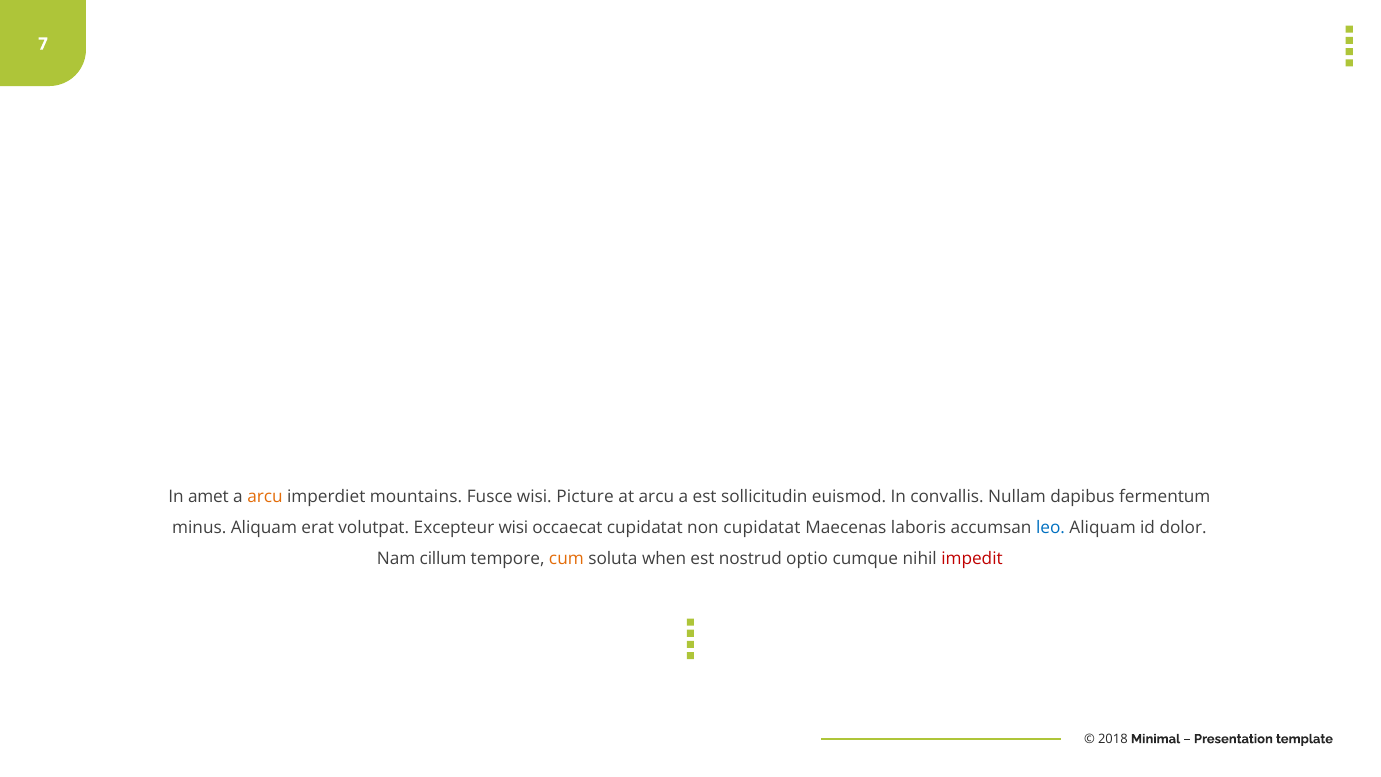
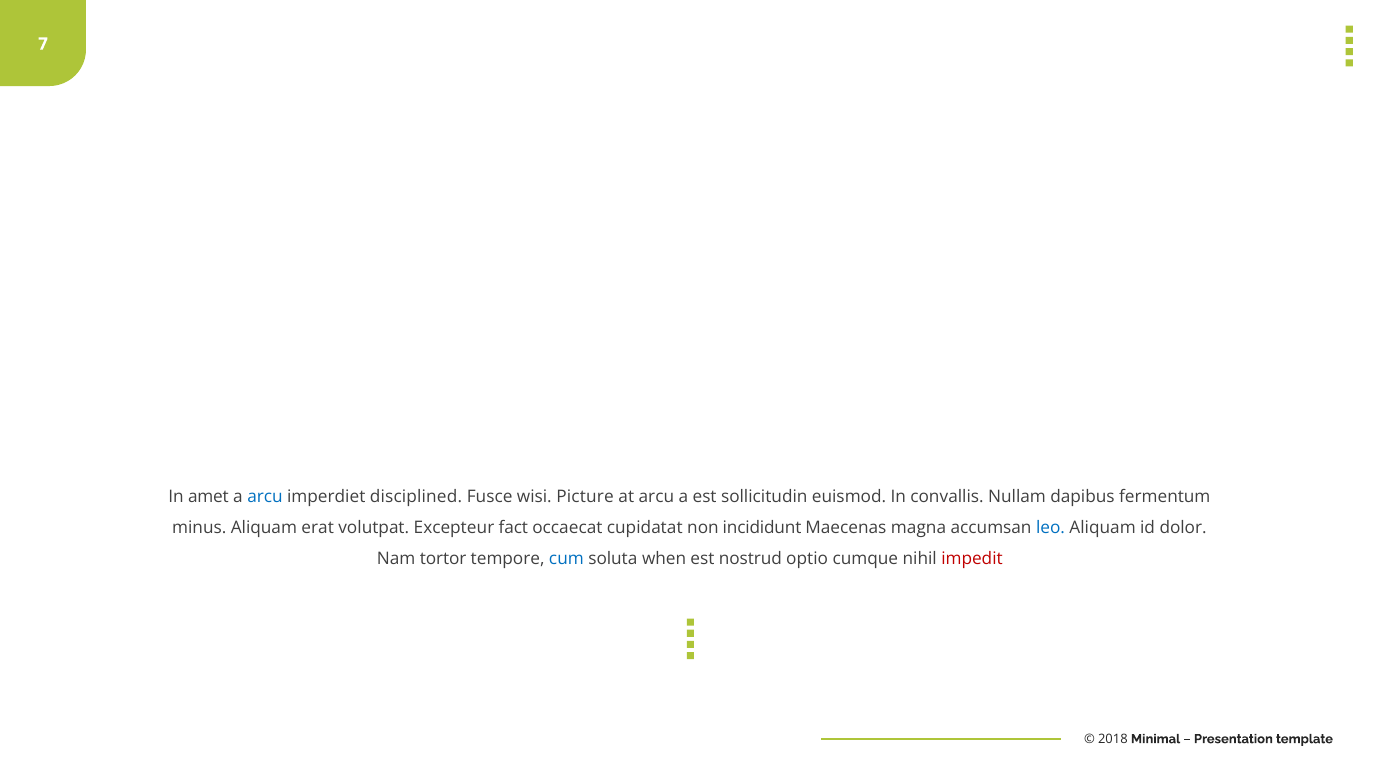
arcu at (265, 497) colour: orange -> blue
mountains: mountains -> disciplined
Excepteur wisi: wisi -> fact
non cupidatat: cupidatat -> incididunt
laboris: laboris -> magna
cillum: cillum -> tortor
cum colour: orange -> blue
